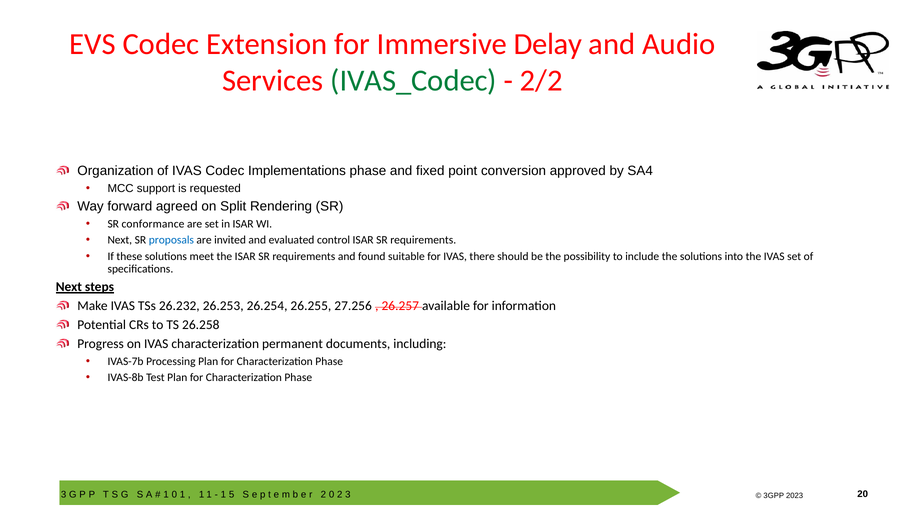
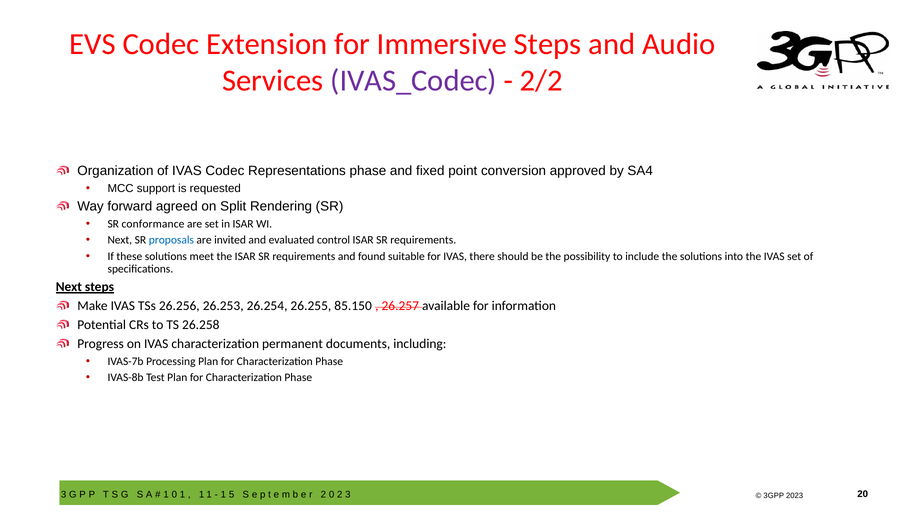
Immersive Delay: Delay -> Steps
IVAS_Codec colour: green -> purple
Implementations: Implementations -> Representations
26.232: 26.232 -> 26.256
27.256: 27.256 -> 85.150
